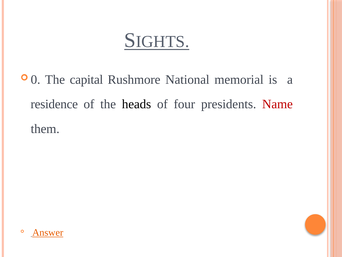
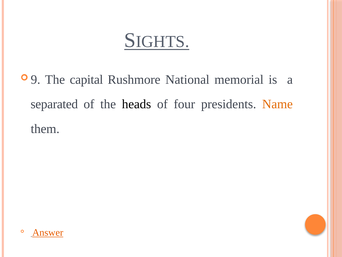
0: 0 -> 9
residence: residence -> separated
Name colour: red -> orange
